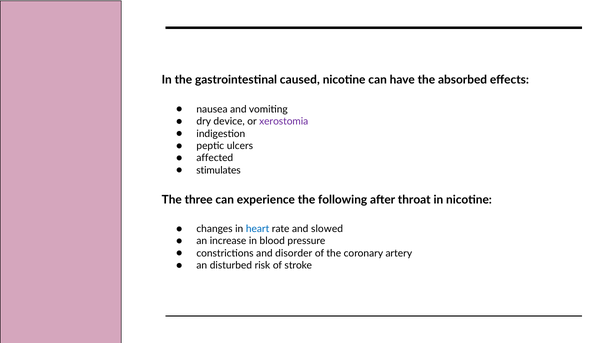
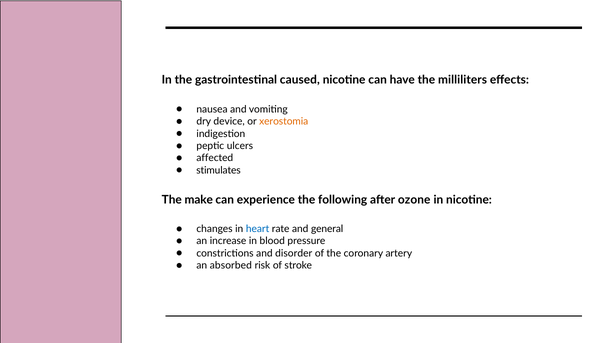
absorbed: absorbed -> milliliters
xerostomia colour: purple -> orange
three: three -> make
throat: throat -> ozone
slowed: slowed -> general
disturbed: disturbed -> absorbed
